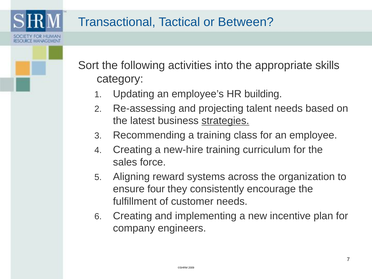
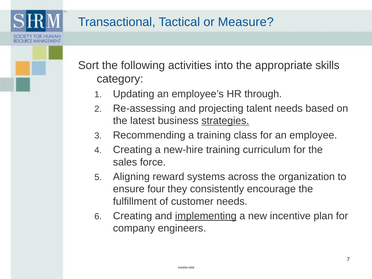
Between: Between -> Measure
building: building -> through
implementing underline: none -> present
